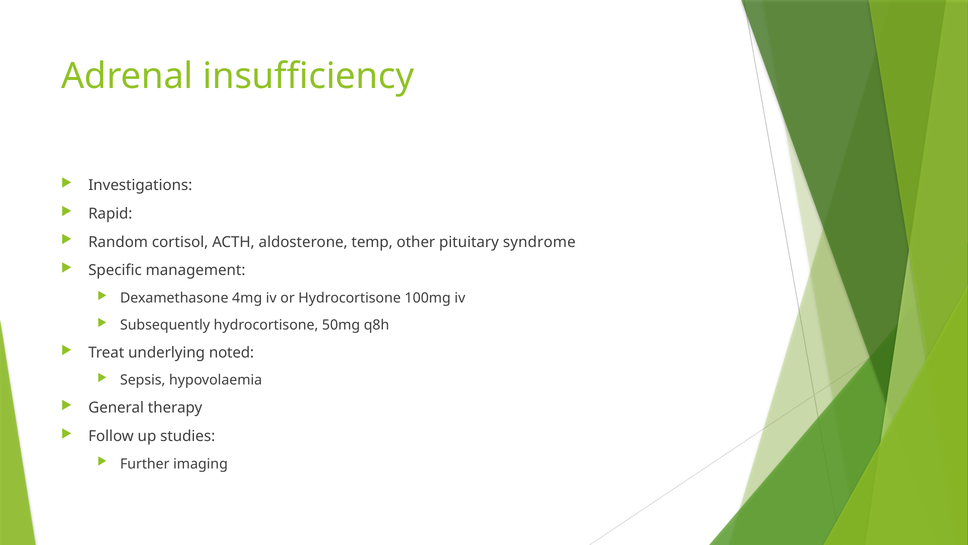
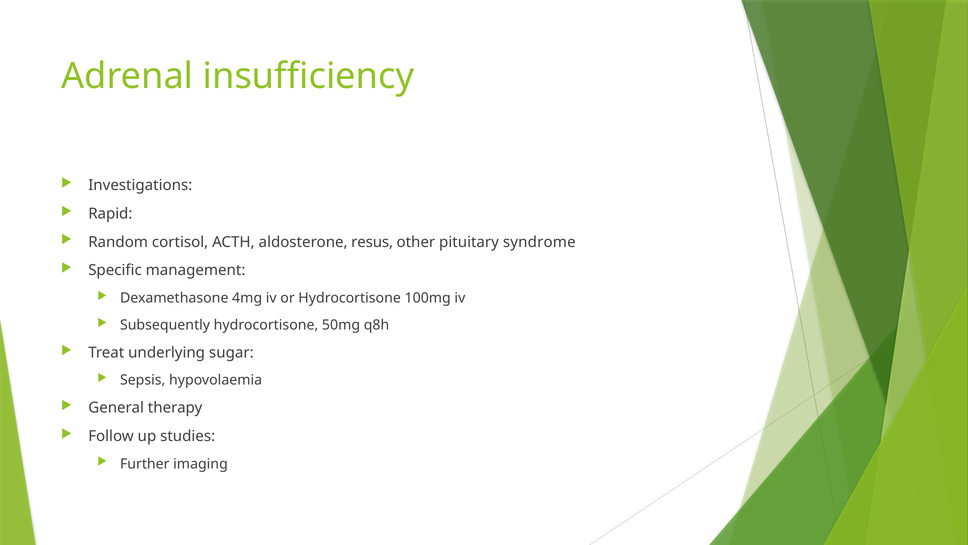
temp: temp -> resus
noted: noted -> sugar
